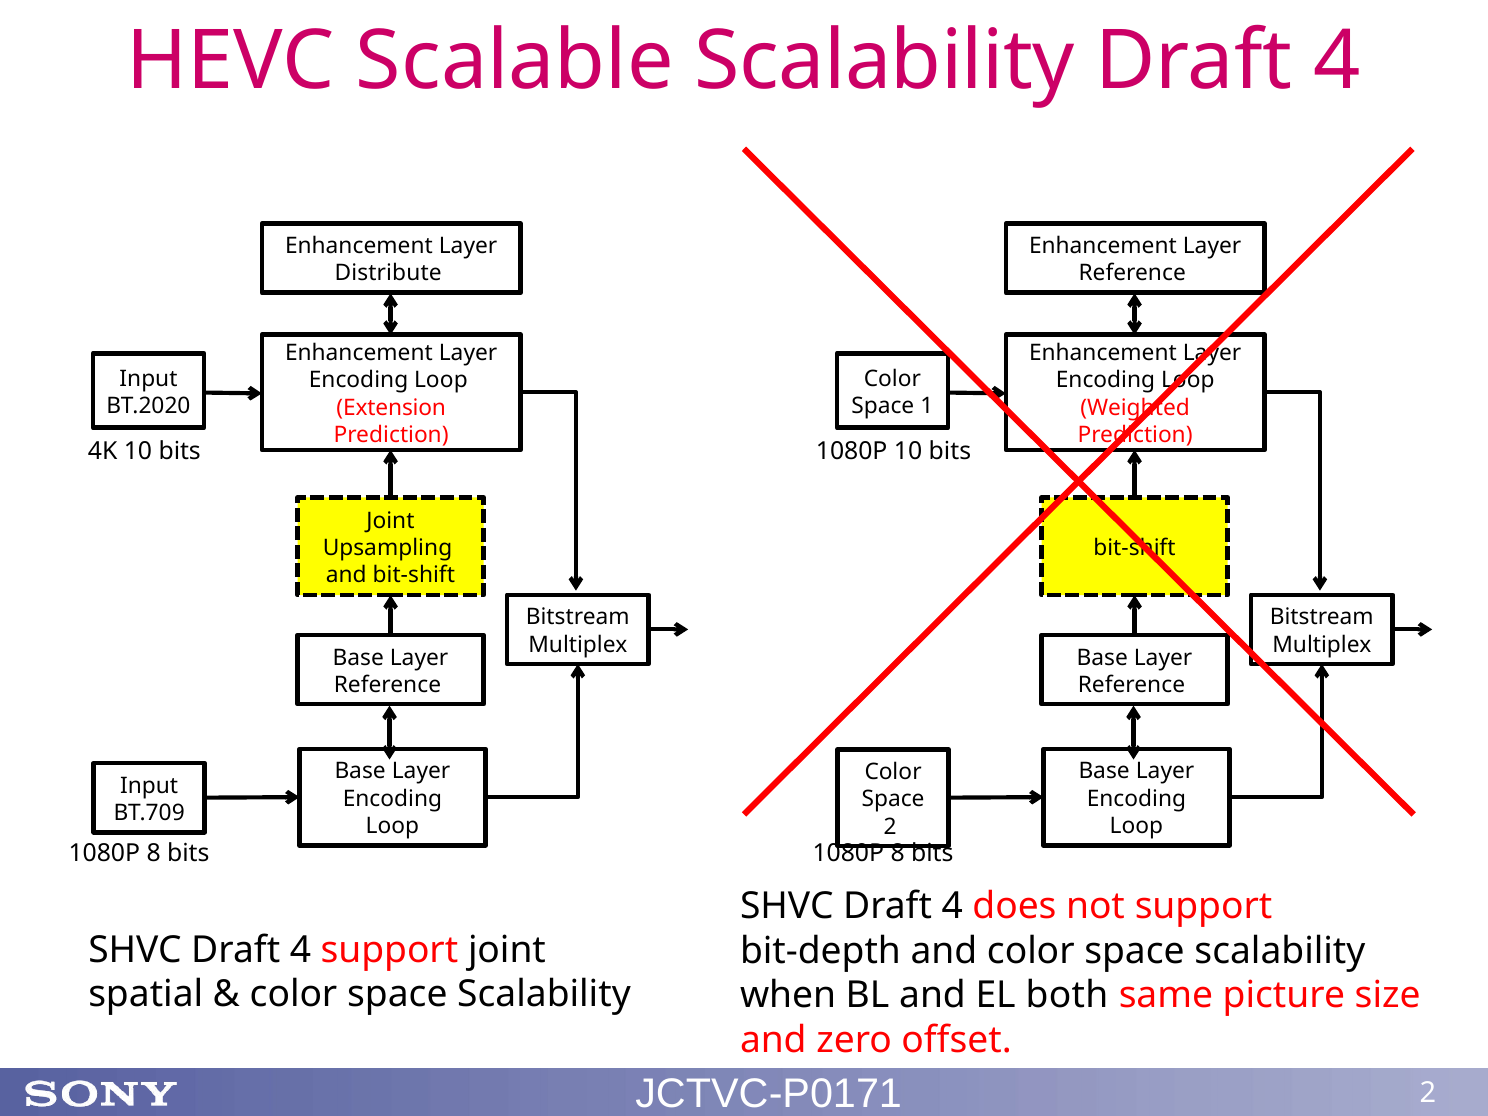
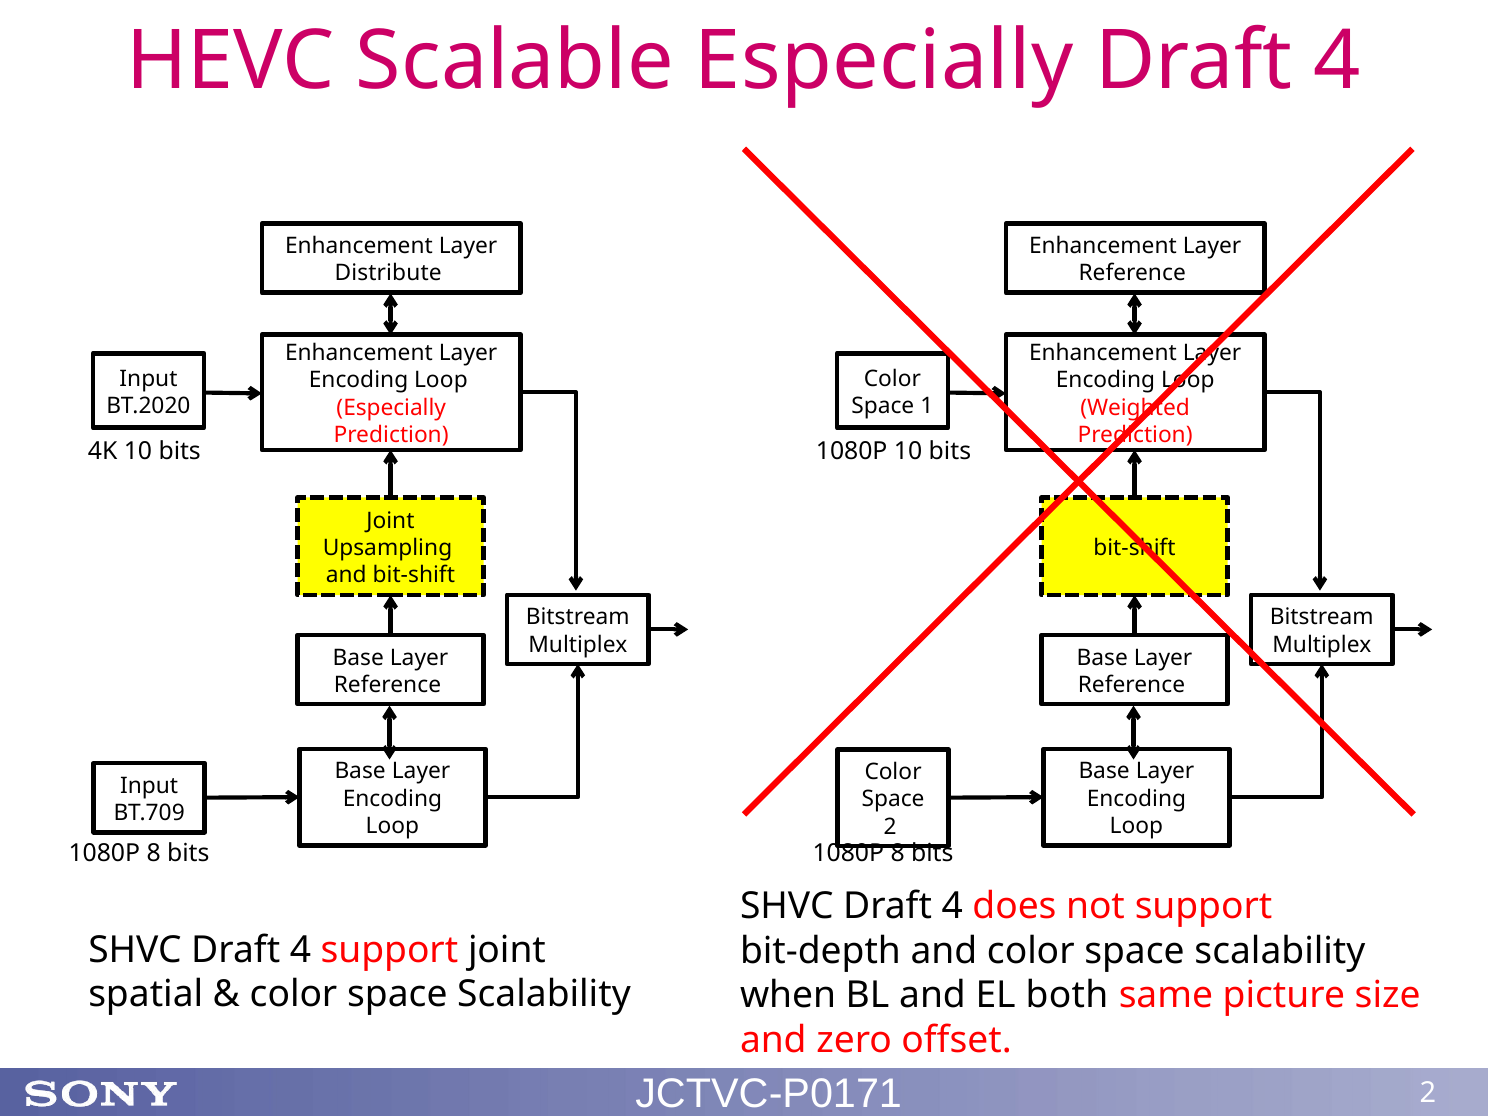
Scalable Scalability: Scalability -> Especially
Extension at (391, 408): Extension -> Especially
